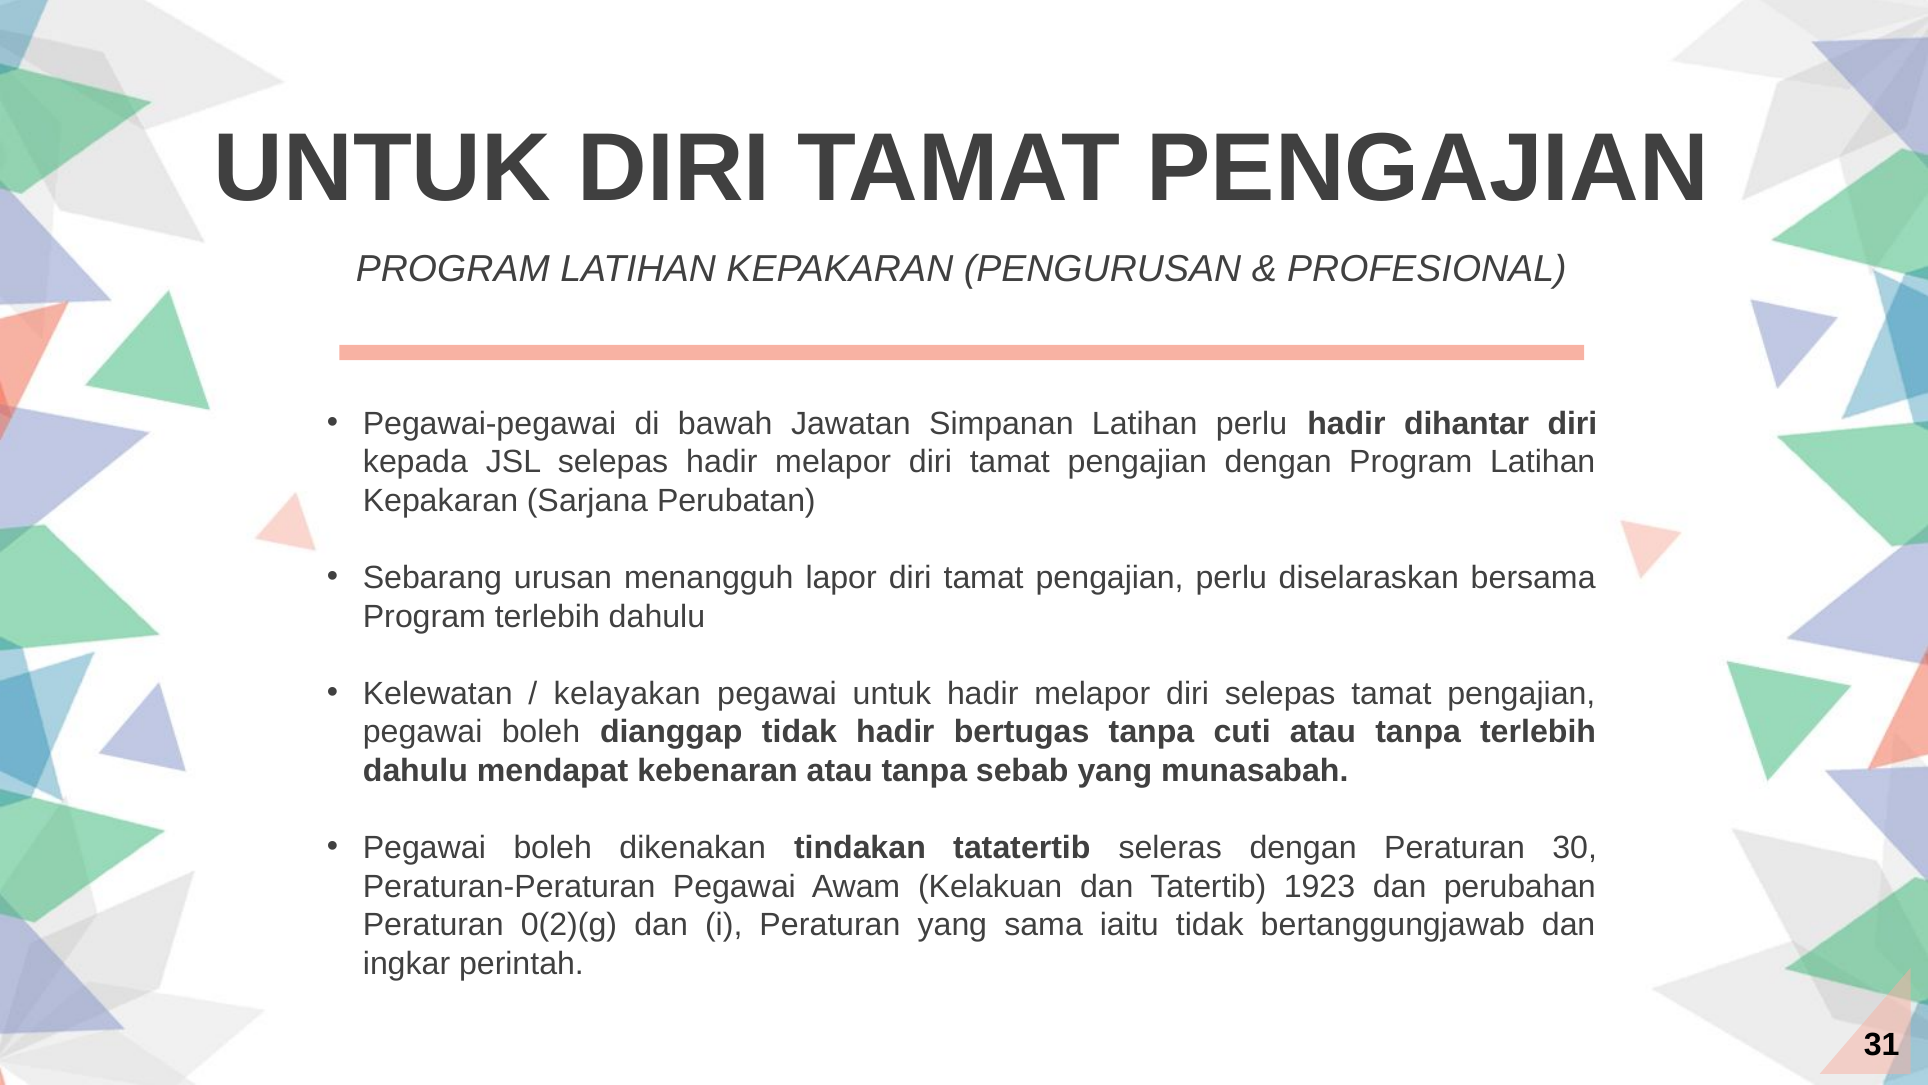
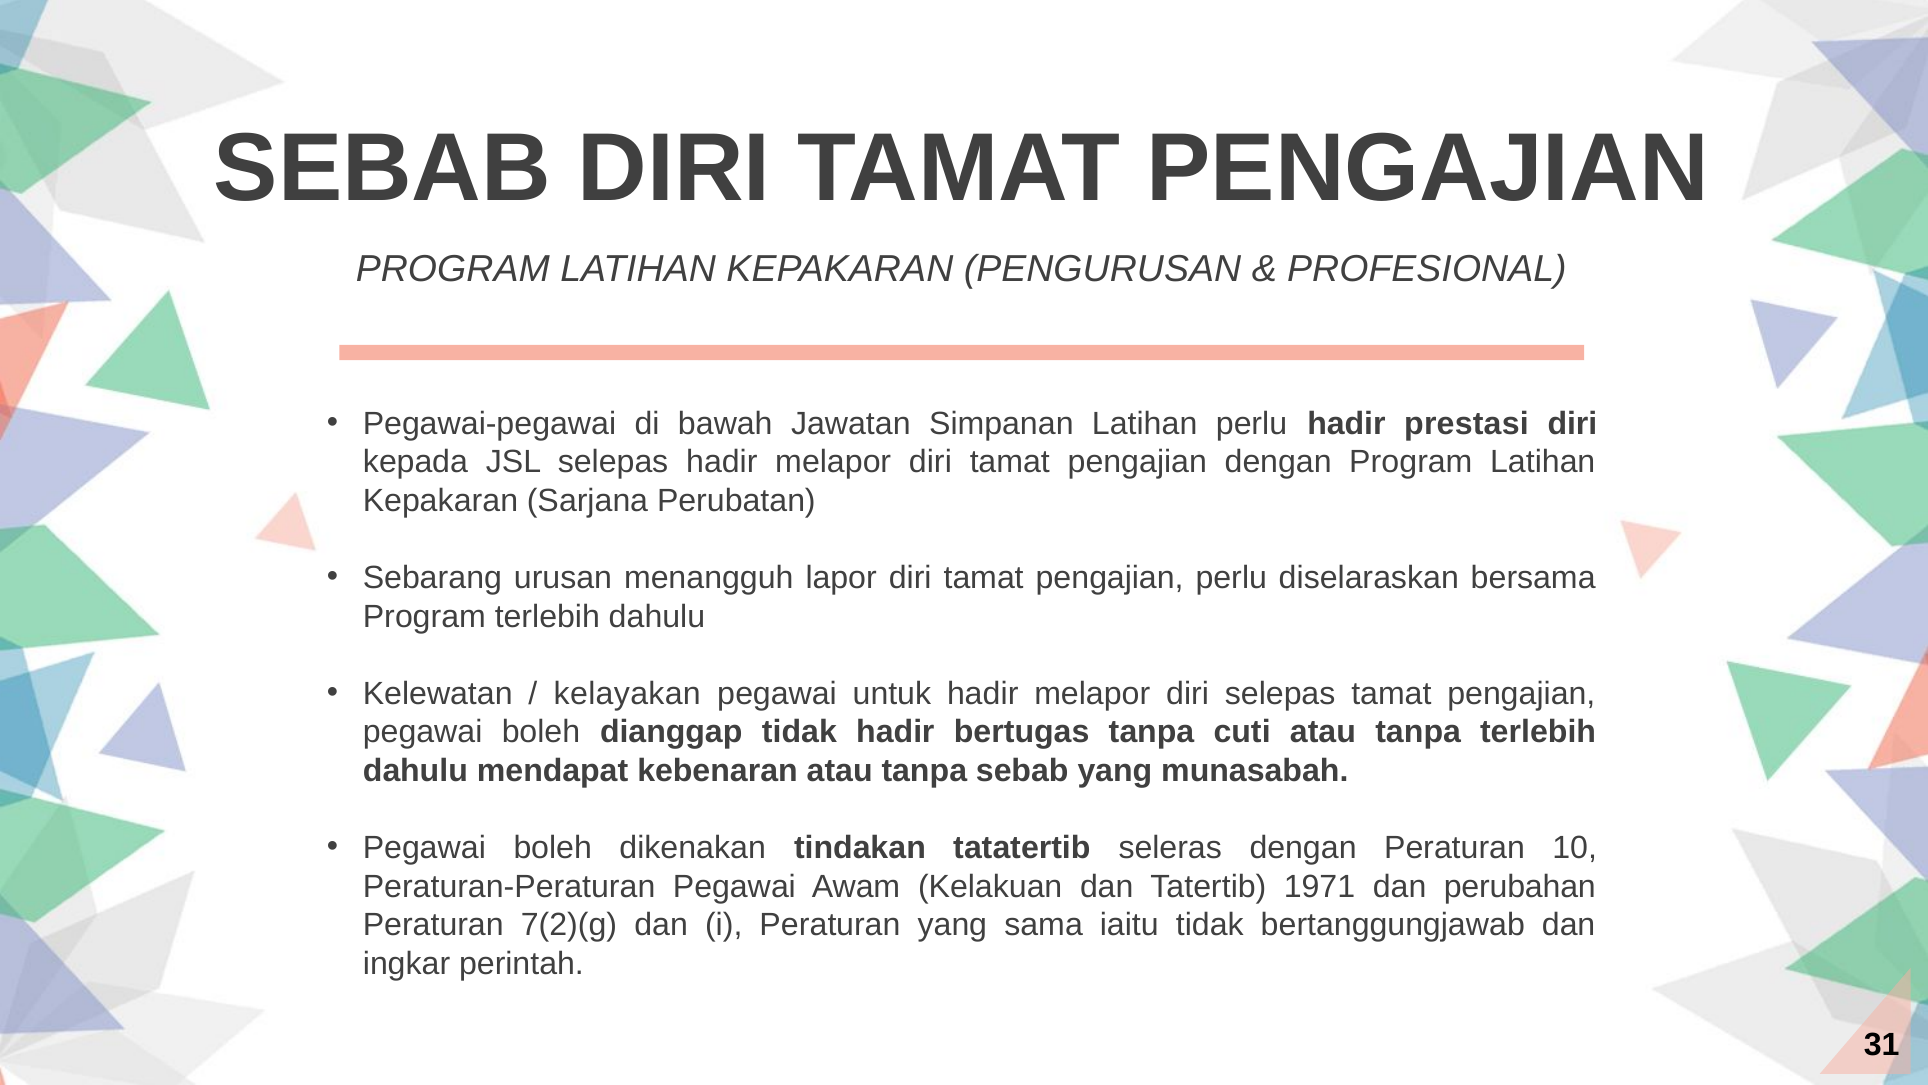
UNTUK at (383, 168): UNTUK -> SEBAB
dihantar: dihantar -> prestasi
30: 30 -> 10
1923: 1923 -> 1971
0(2)(g: 0(2)(g -> 7(2)(g
